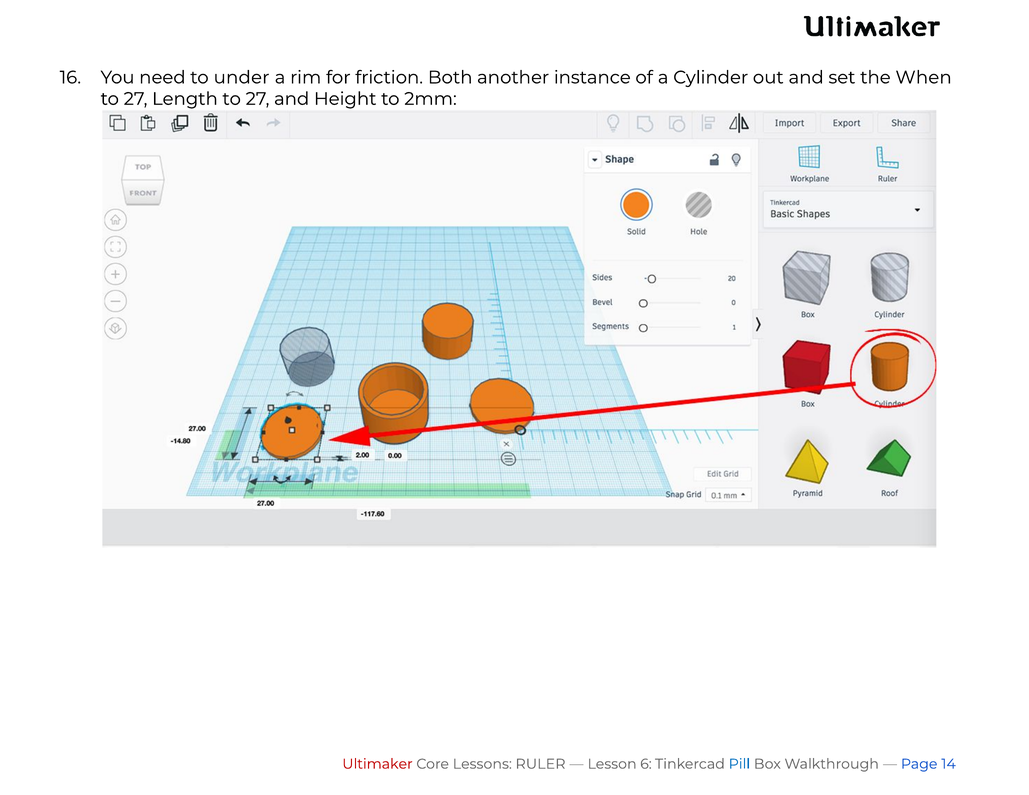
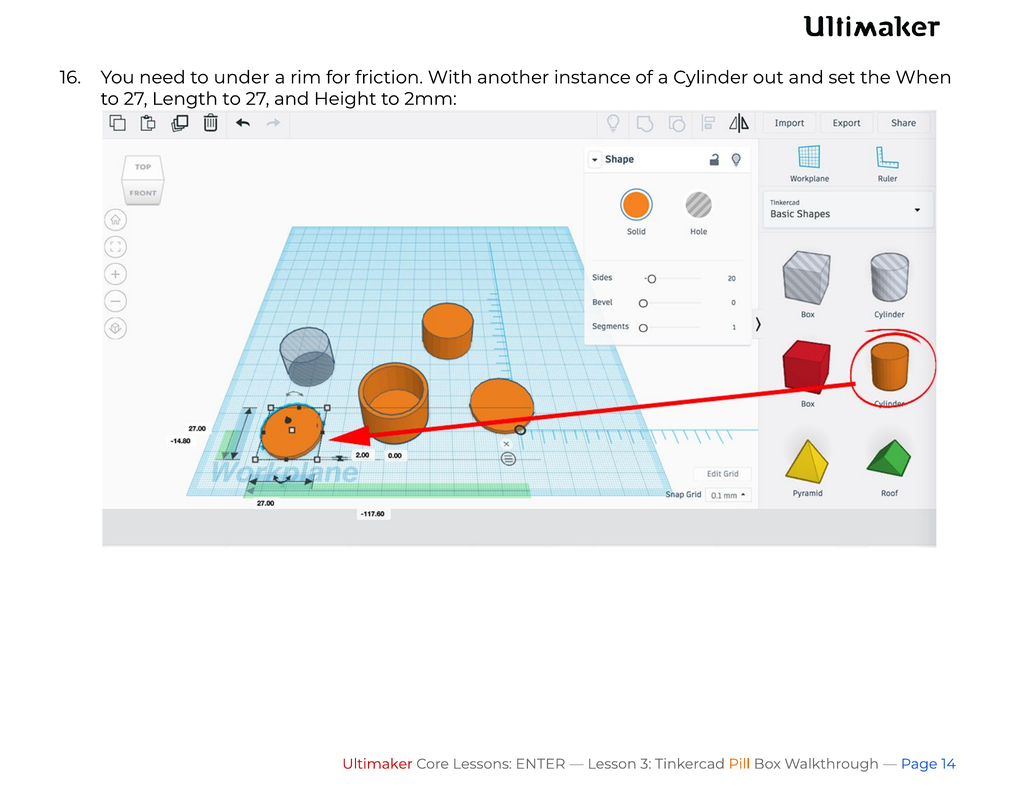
Both: Both -> With
RULER: RULER -> ENTER
6: 6 -> 3
Pill colour: blue -> orange
